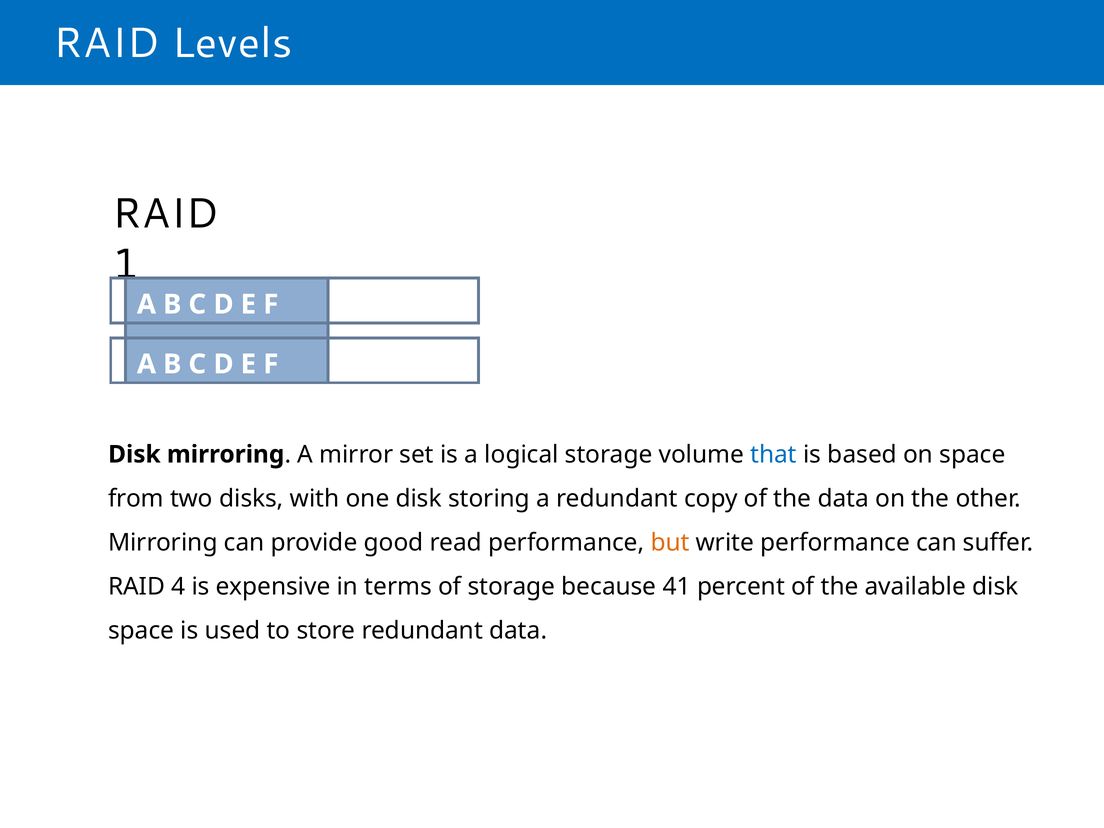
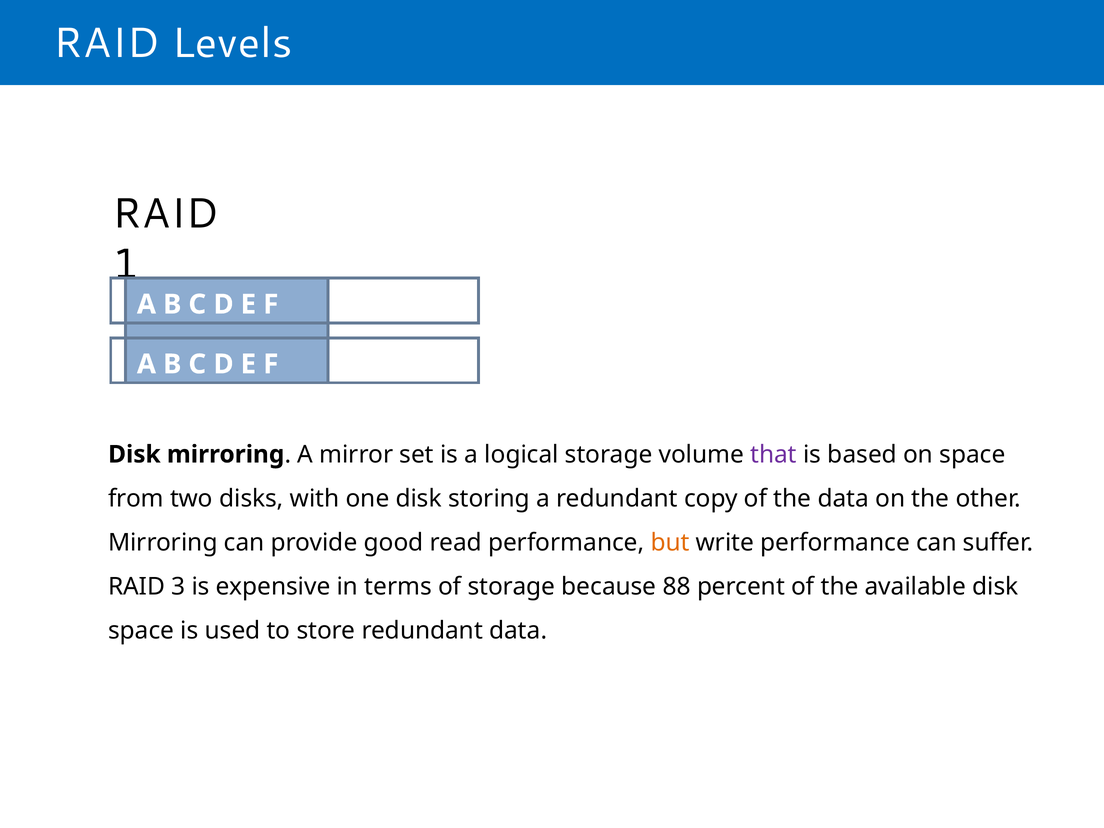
that colour: blue -> purple
4: 4 -> 3
41: 41 -> 88
